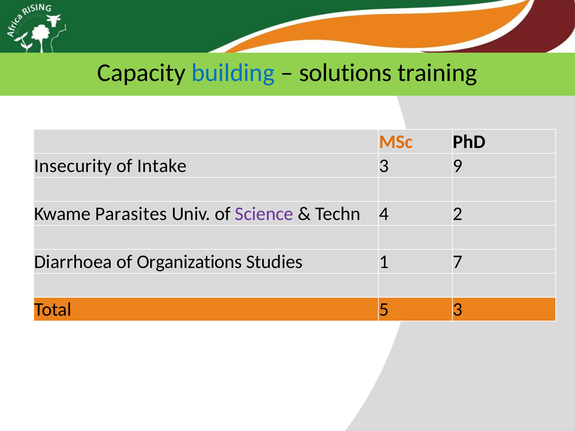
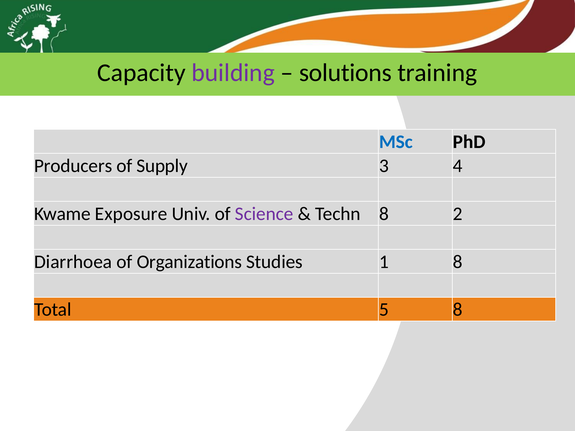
building colour: blue -> purple
MSc colour: orange -> blue
Insecurity: Insecurity -> Producers
Intake: Intake -> Supply
9: 9 -> 4
Parasites: Parasites -> Exposure
Techn 4: 4 -> 8
1 7: 7 -> 8
5 3: 3 -> 8
